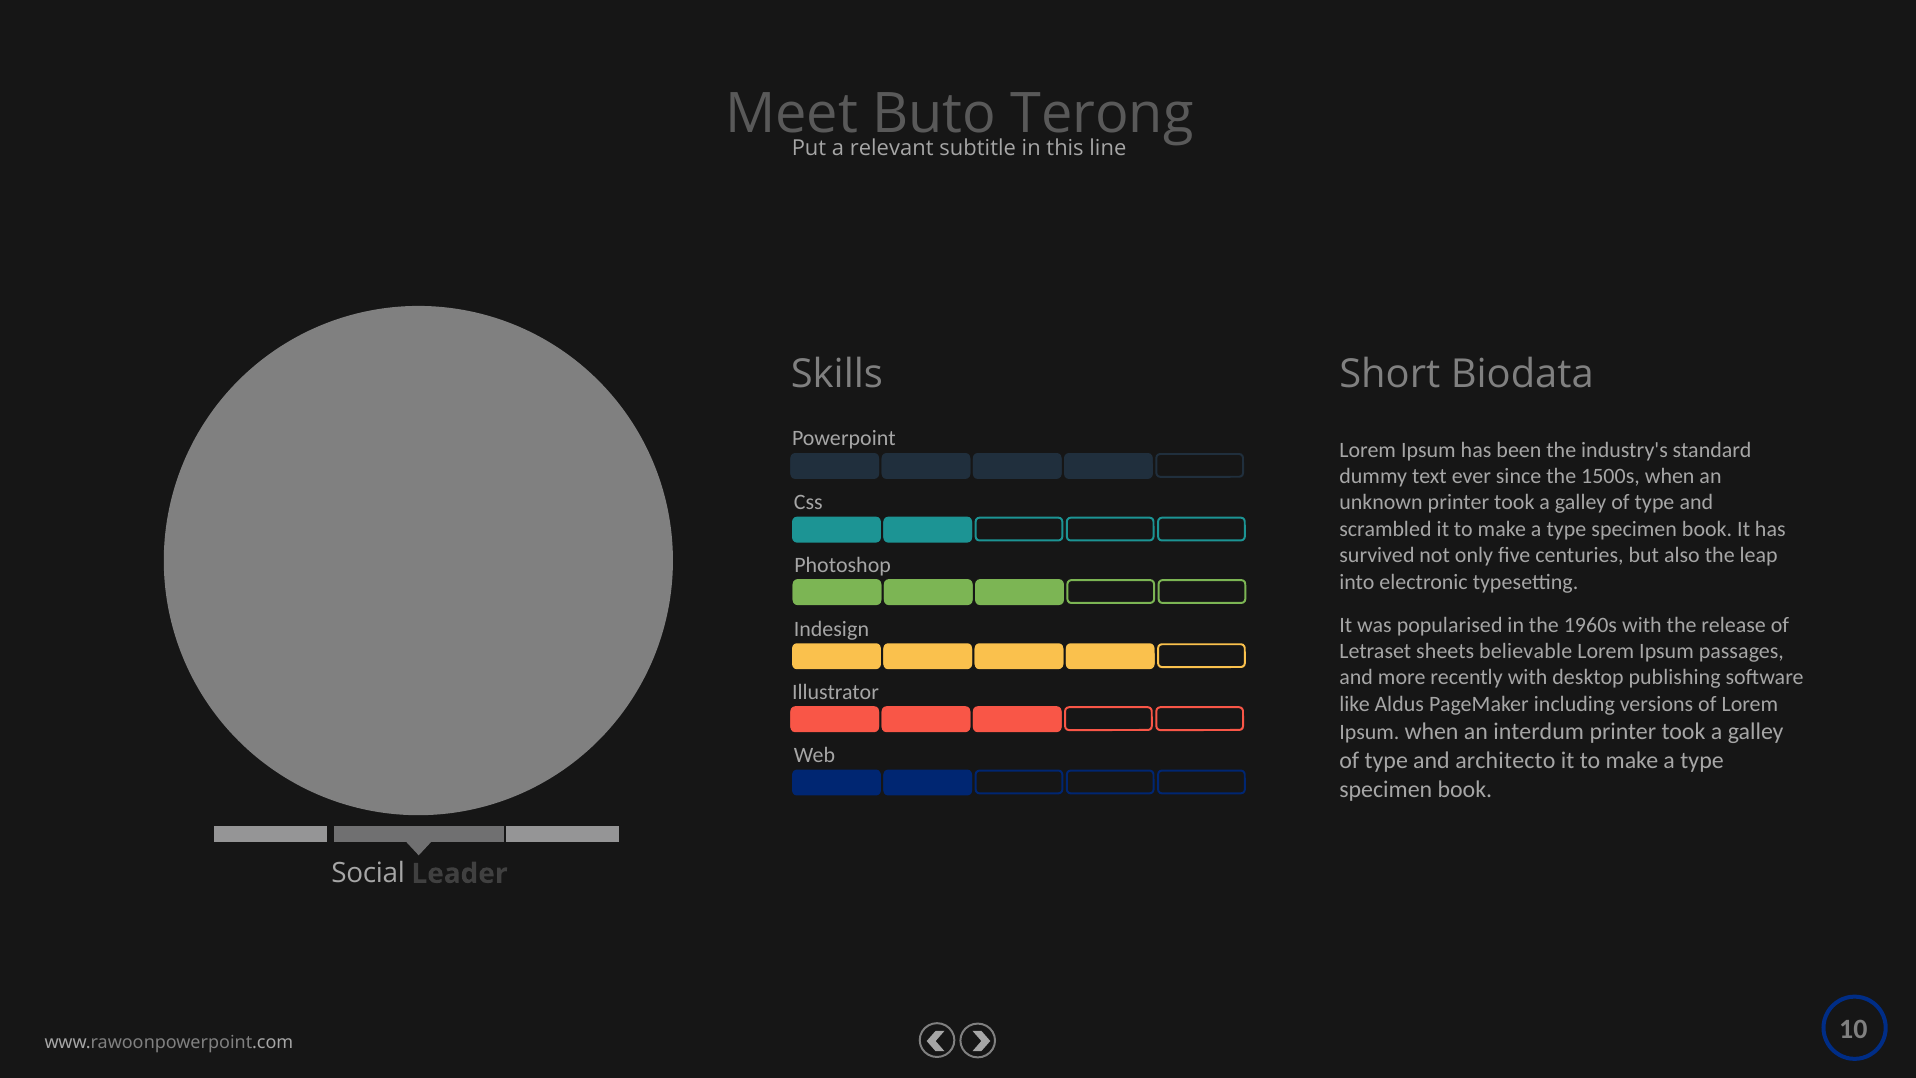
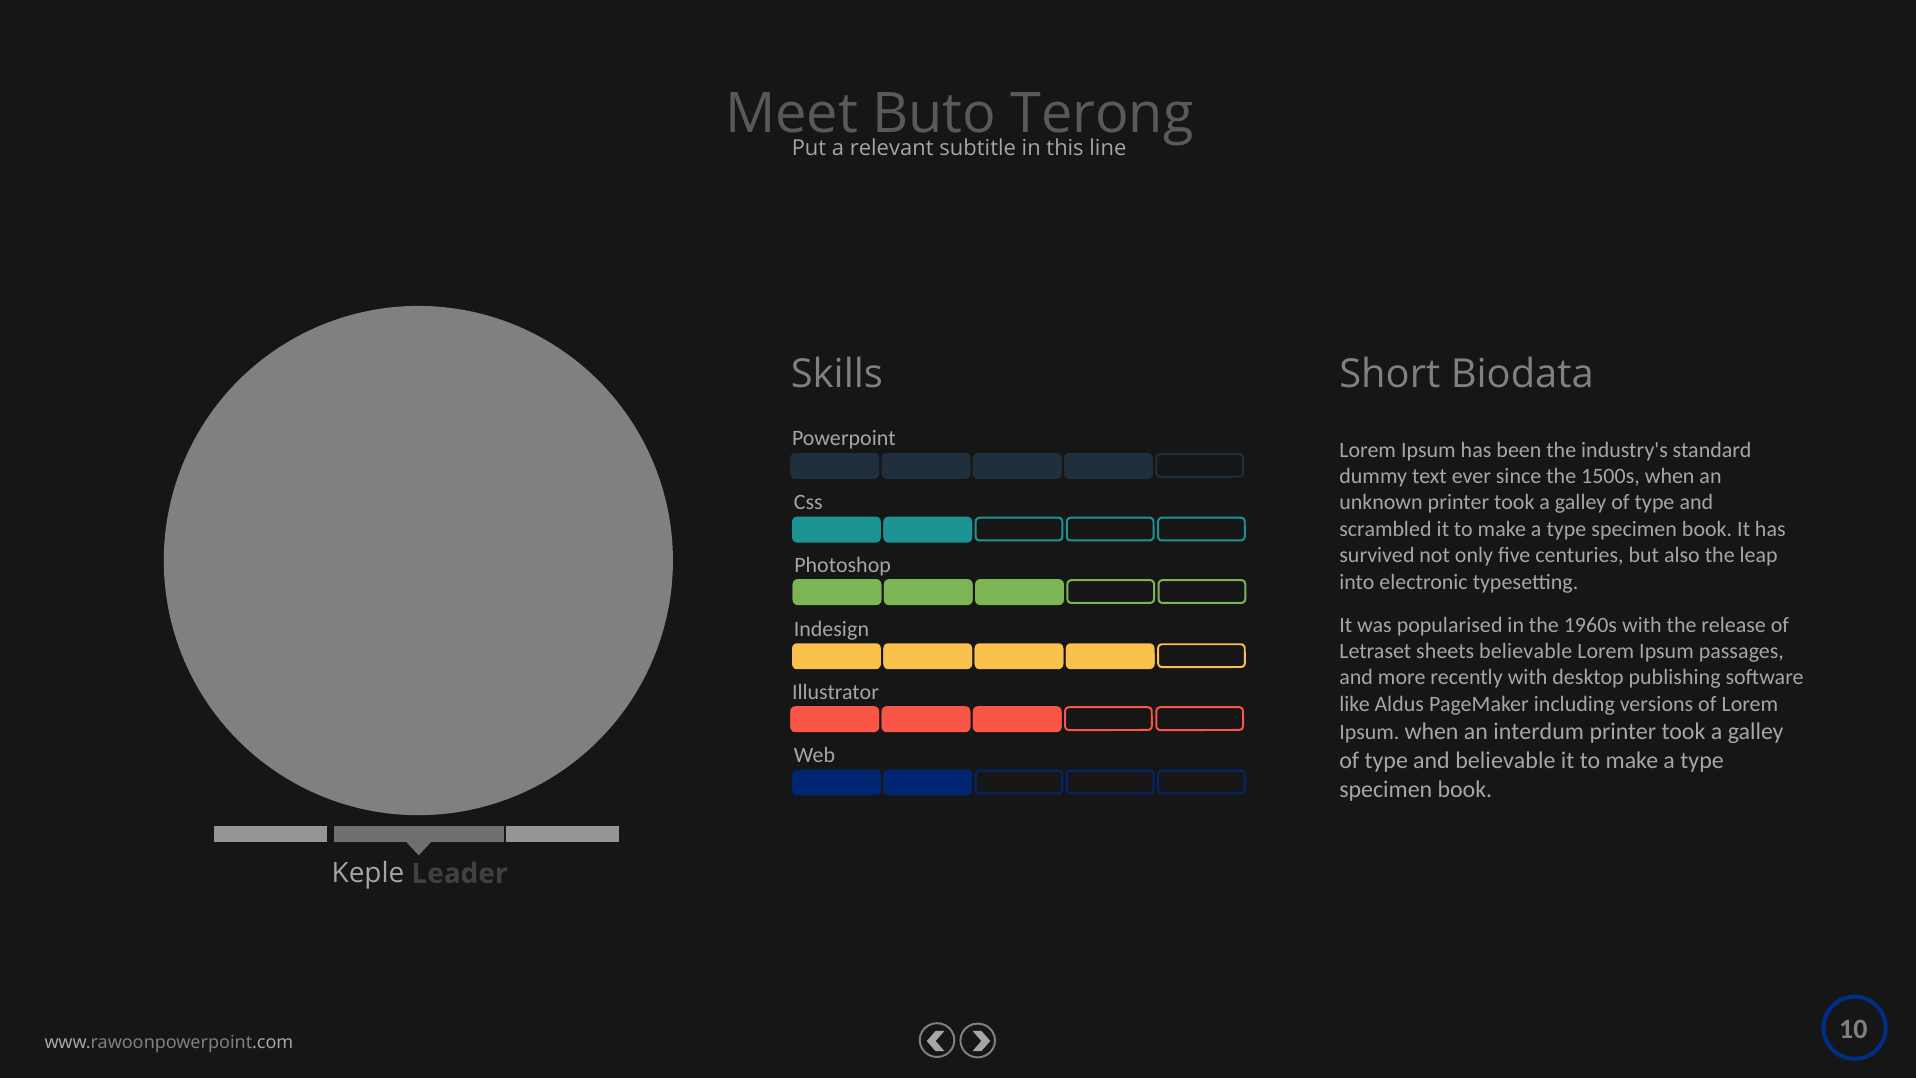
and architecto: architecto -> believable
Social: Social -> Keple
